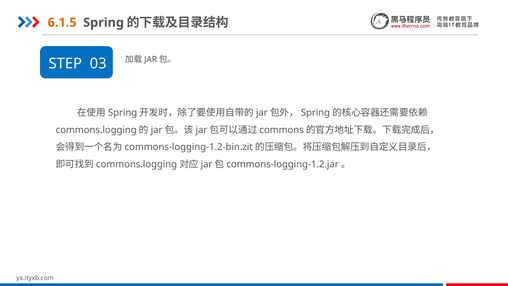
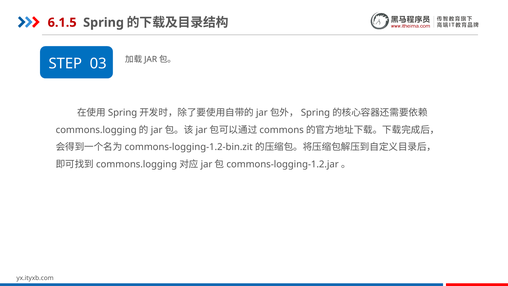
6.1.5 colour: orange -> red
